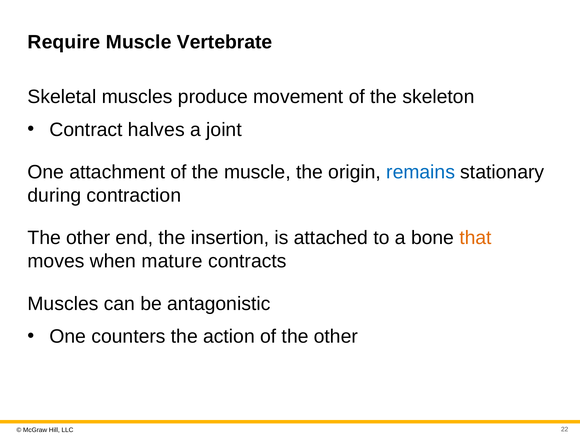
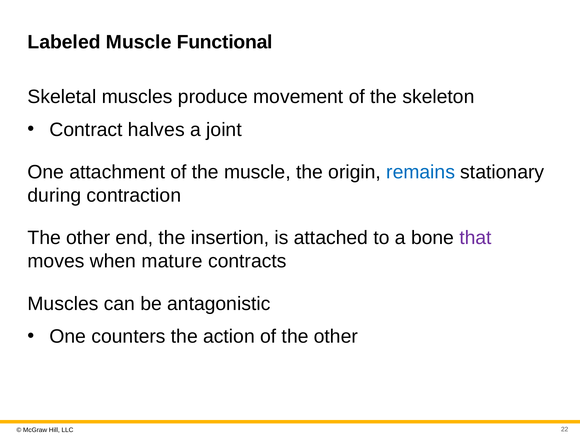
Require: Require -> Labeled
Vertebrate: Vertebrate -> Functional
that colour: orange -> purple
